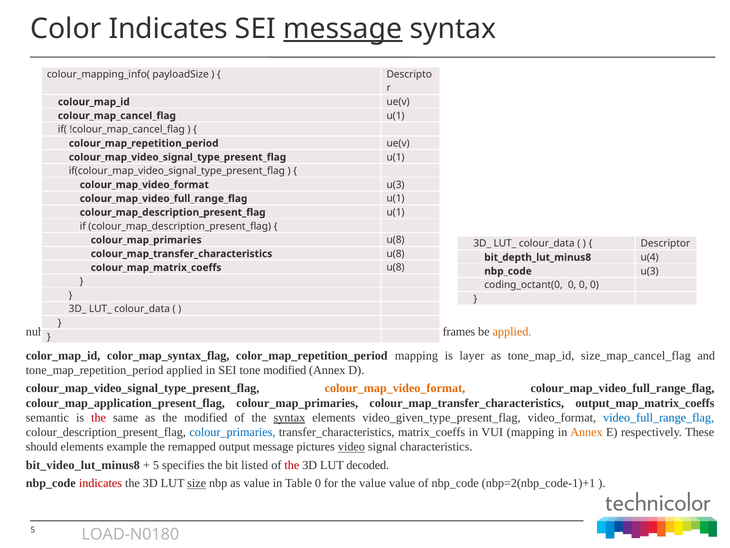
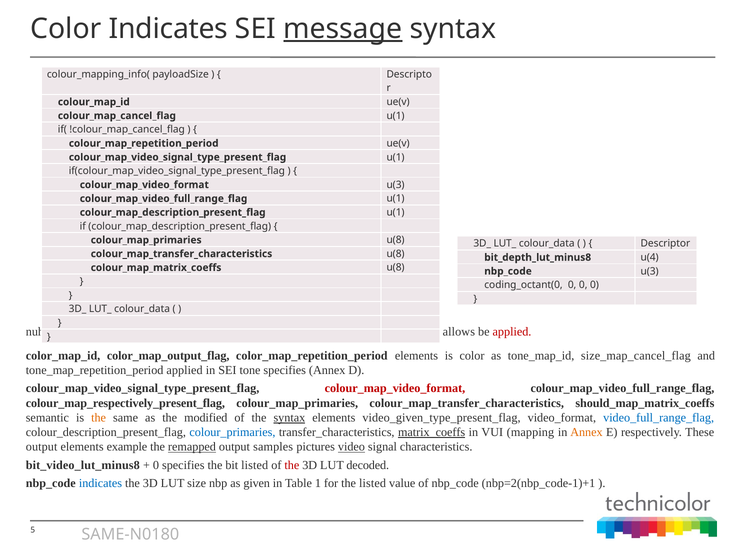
frames: frames -> allows
applied at (512, 332) colour: orange -> red
color_map_syntax_flag: color_map_syntax_flag -> color_map_output_flag
color_map_repetition_period mapping: mapping -> elements
is layer: layer -> color
tone modified: modified -> specifies
colour_map_video_format at (395, 388) colour: orange -> red
colour_map_application_present_flag: colour_map_application_present_flag -> colour_map_respectively_present_flag
output_map_matrix_coeffs: output_map_matrix_coeffs -> should_map_matrix_coeffs
the at (99, 417) colour: red -> orange
matrix_coeffs underline: none -> present
should at (42, 447): should -> output
remapped underline: none -> present
output message: message -> samples
5 at (156, 465): 5 -> 0
indicates at (100, 483) colour: red -> blue
size underline: present -> none
as value: value -> given
Table 0: 0 -> 1
the value: value -> listed
LOAD-N0180: LOAD-N0180 -> SAME-N0180
